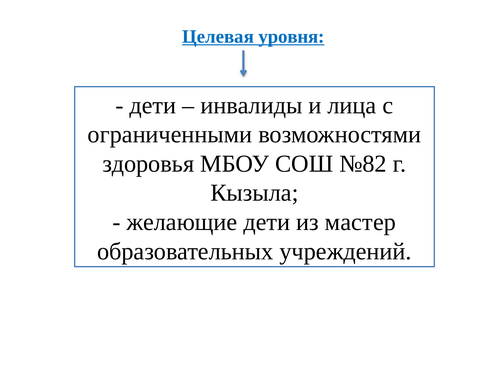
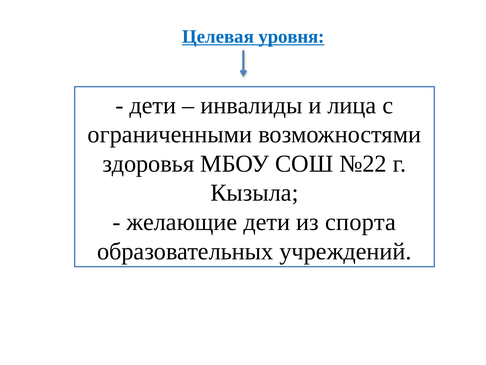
№82: №82 -> №22
мастер: мастер -> спорта
